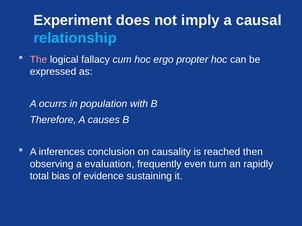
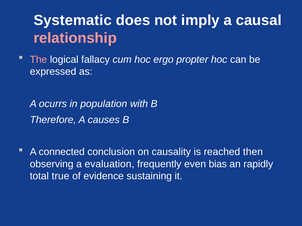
Experiment: Experiment -> Systematic
relationship colour: light blue -> pink
inferences: inferences -> connected
turn: turn -> bias
bias: bias -> true
